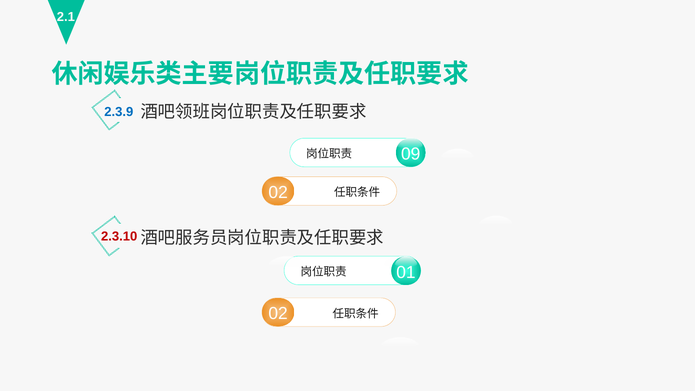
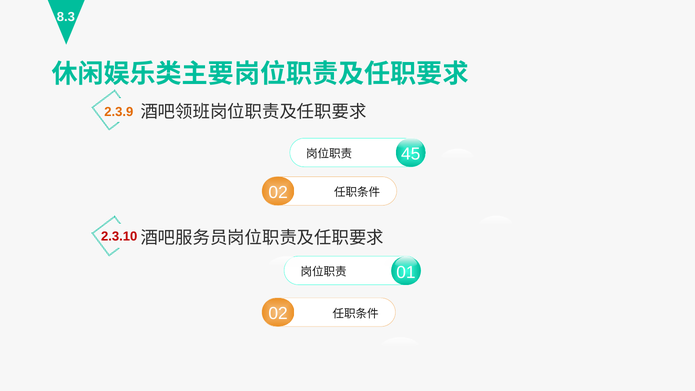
2.1: 2.1 -> 8.3
2.3.9 colour: blue -> orange
09: 09 -> 45
